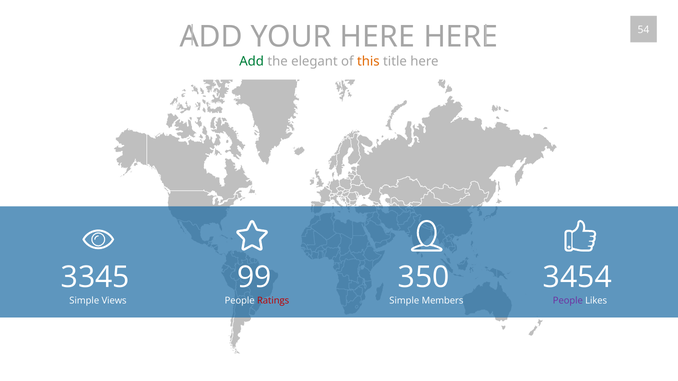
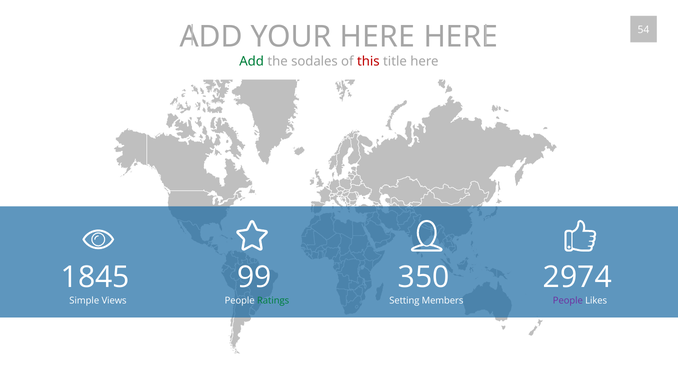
elegant: elegant -> sodales
this colour: orange -> red
3345: 3345 -> 1845
3454: 3454 -> 2974
Ratings colour: red -> green
Simple at (404, 301): Simple -> Setting
